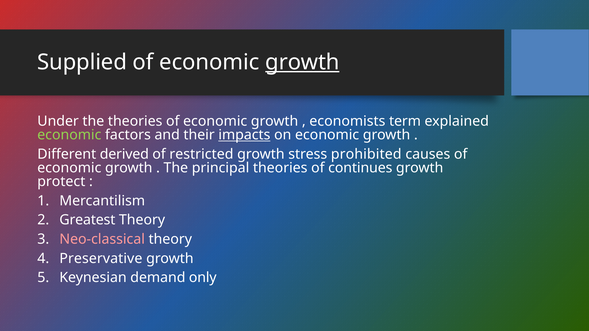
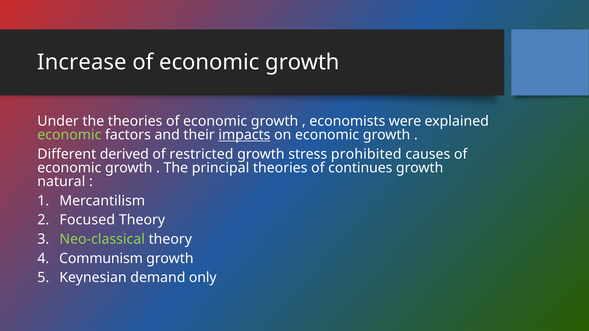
Supplied: Supplied -> Increase
growth at (302, 62) underline: present -> none
term: term -> were
protect: protect -> natural
Greatest: Greatest -> Focused
Neo-classical colour: pink -> light green
Preservative: Preservative -> Communism
